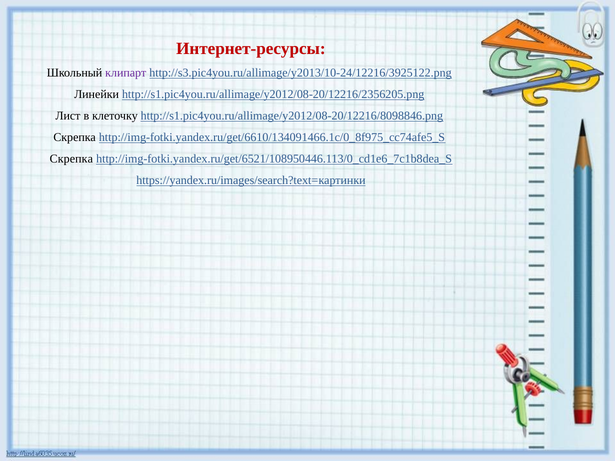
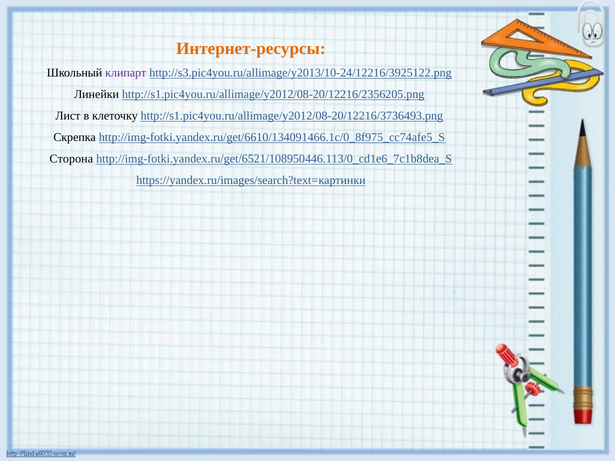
Интернет-ресурсы colour: red -> orange
http://s1.pic4you.ru/allimage/y2012/08-20/12216/8098846.png: http://s1.pic4you.ru/allimage/y2012/08-20/12216/8098846.png -> http://s1.pic4you.ru/allimage/y2012/08-20/12216/3736493.png
Скрепка at (71, 159): Скрепка -> Сторона
